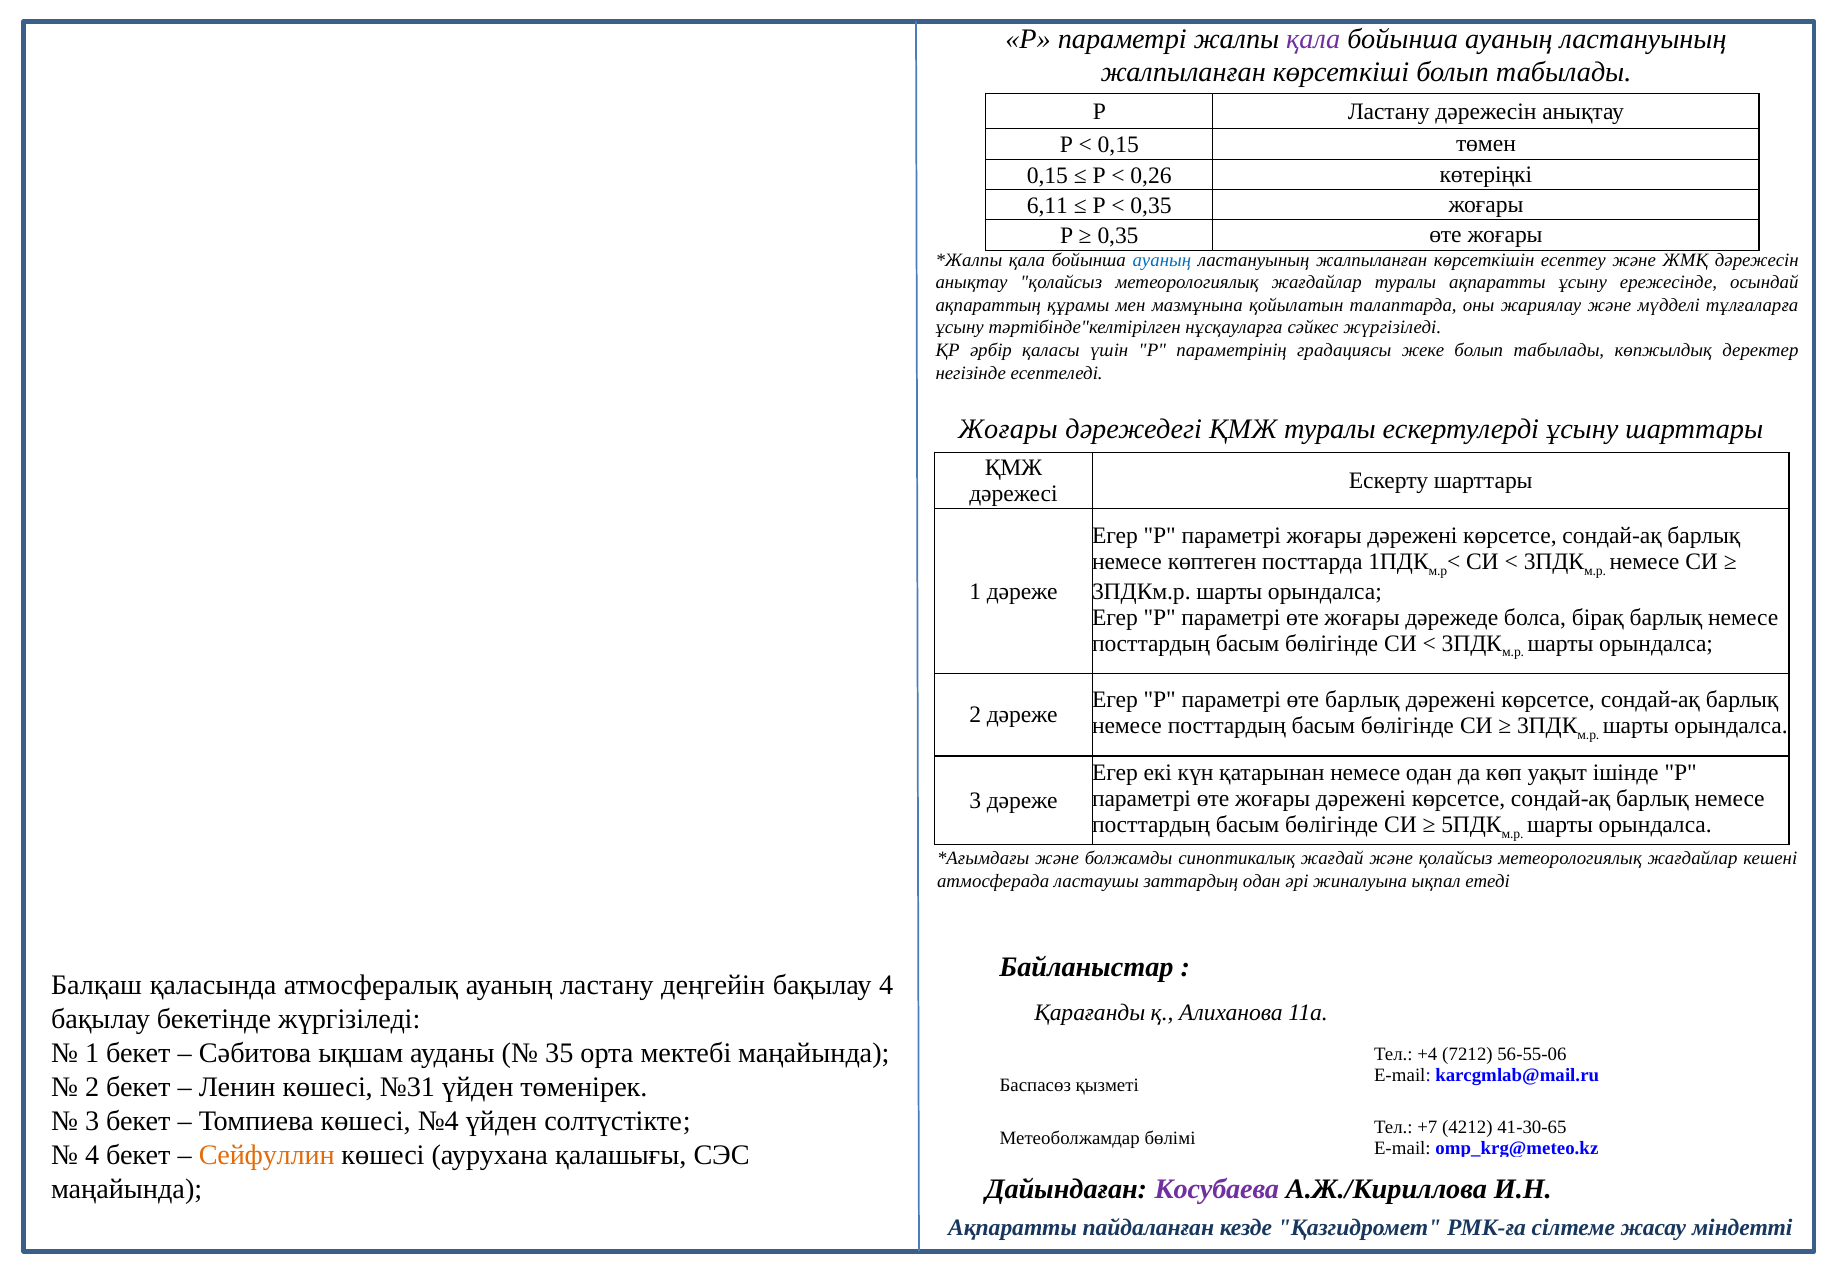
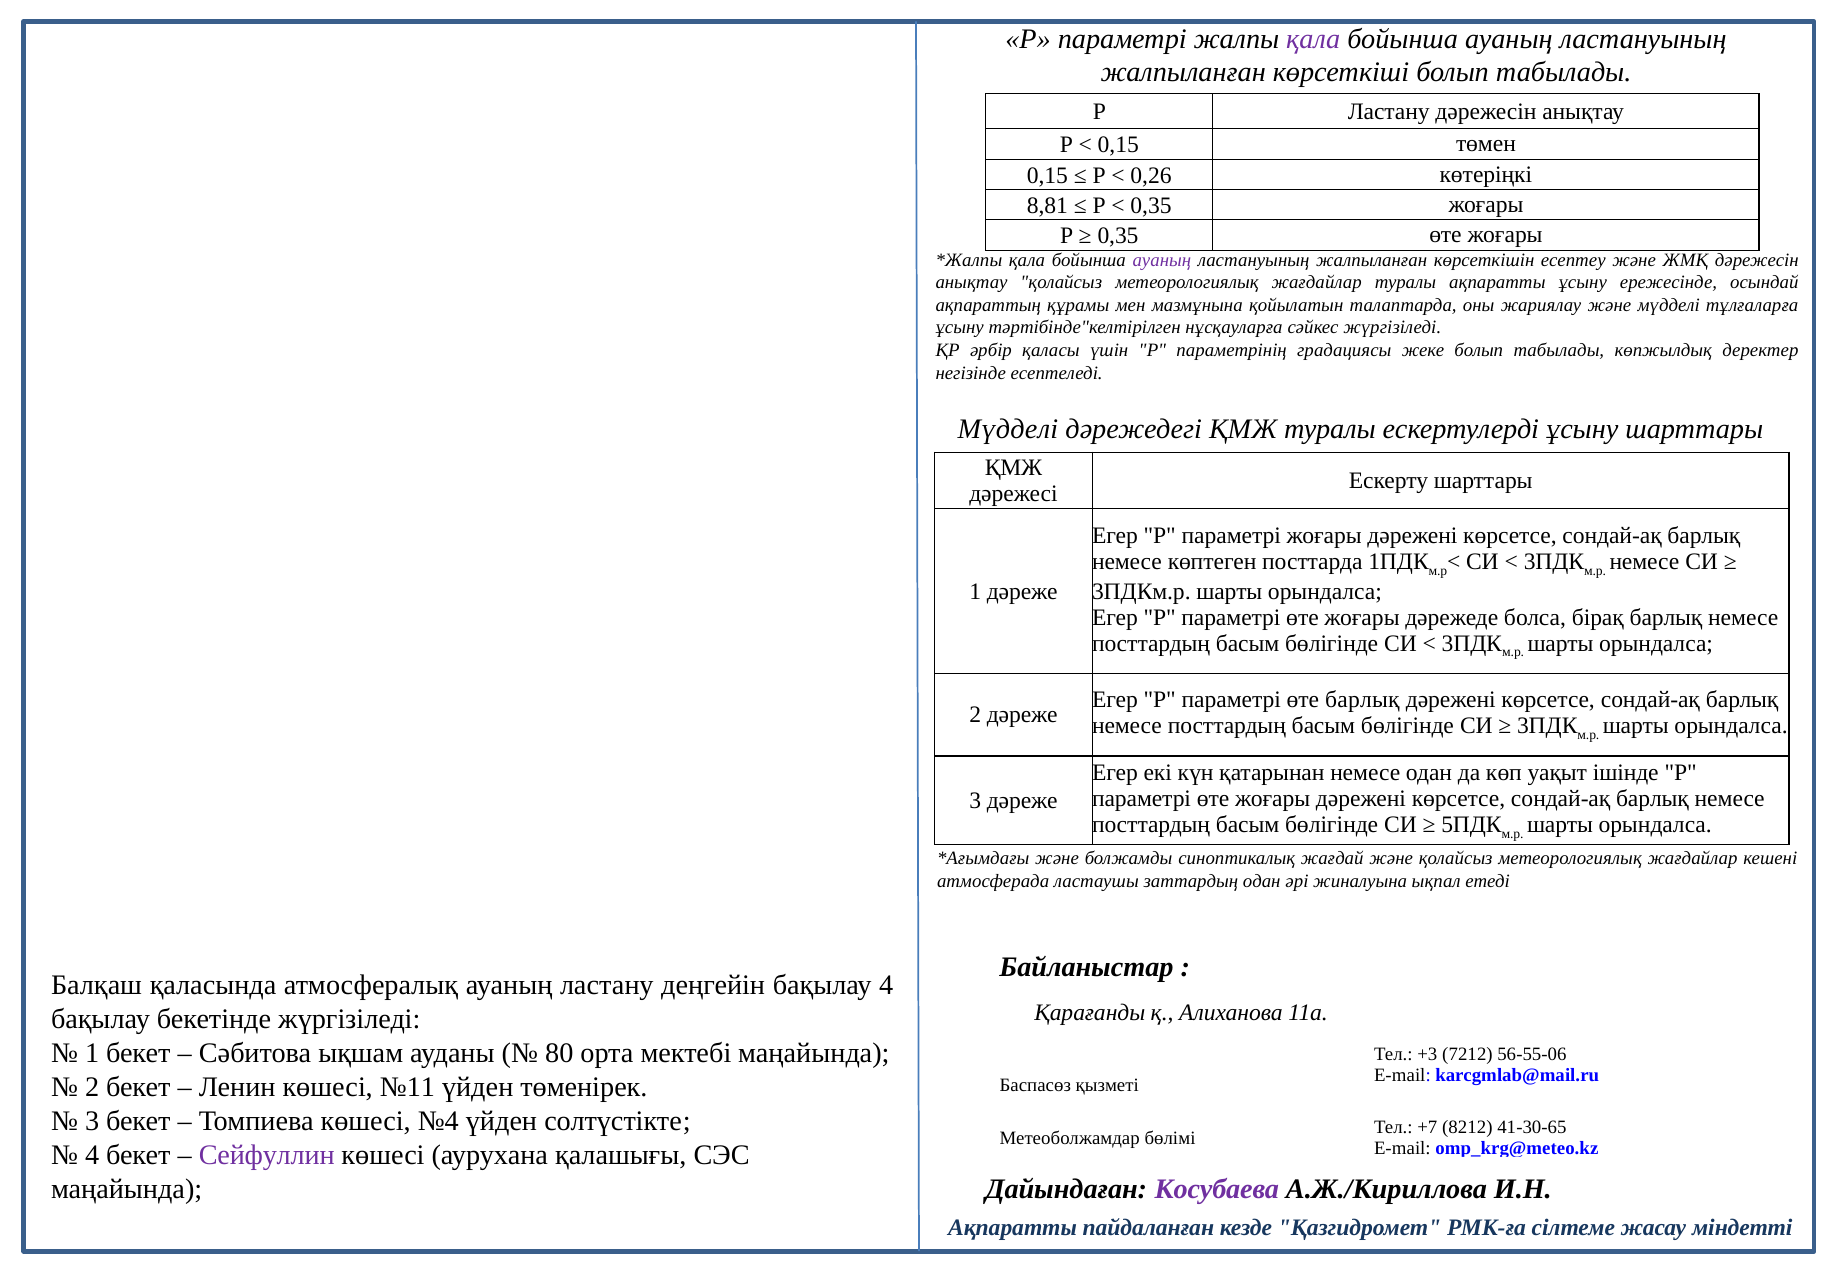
6,11: 6,11 -> 8,81
ауаның at (1162, 260) colour: blue -> purple
Жоғары at (1008, 429): Жоғары -> Мүдделі
35: 35 -> 80
+4: +4 -> +3
№31: №31 -> №11
4212: 4212 -> 8212
Сейфуллин colour: orange -> purple
